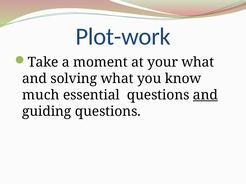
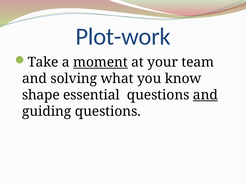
moment underline: none -> present
your what: what -> team
much: much -> shape
